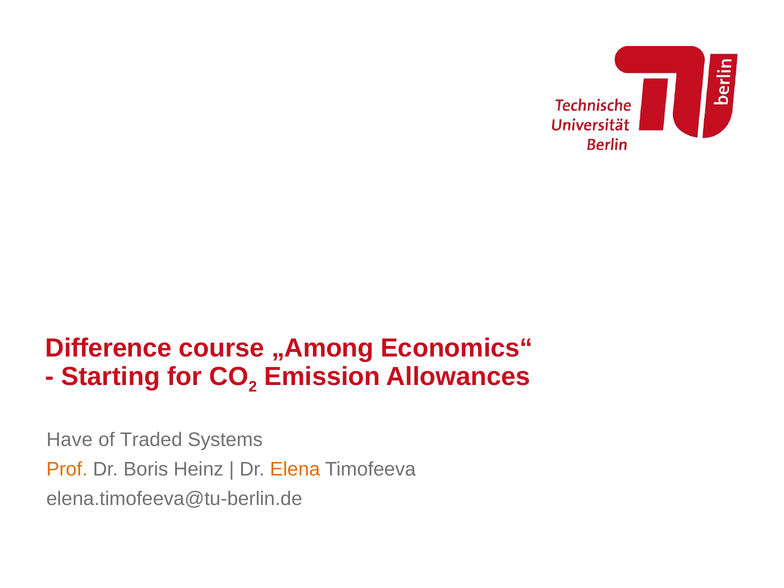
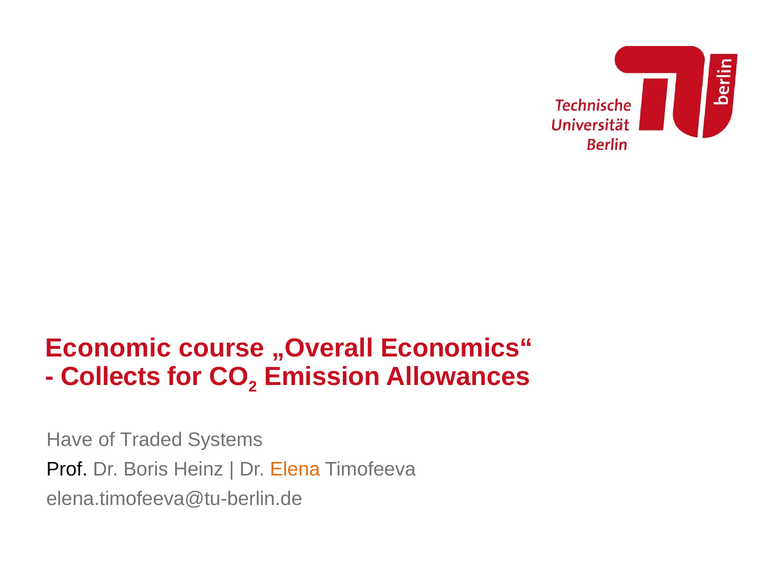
Difference: Difference -> Economic
„Among: „Among -> „Overall
Starting: Starting -> Collects
Prof colour: orange -> black
